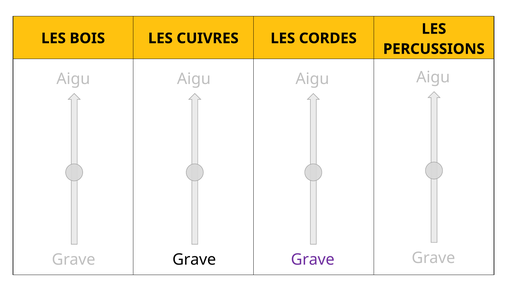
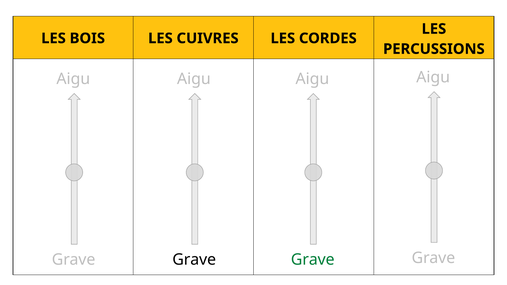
Grave at (313, 260) colour: purple -> green
